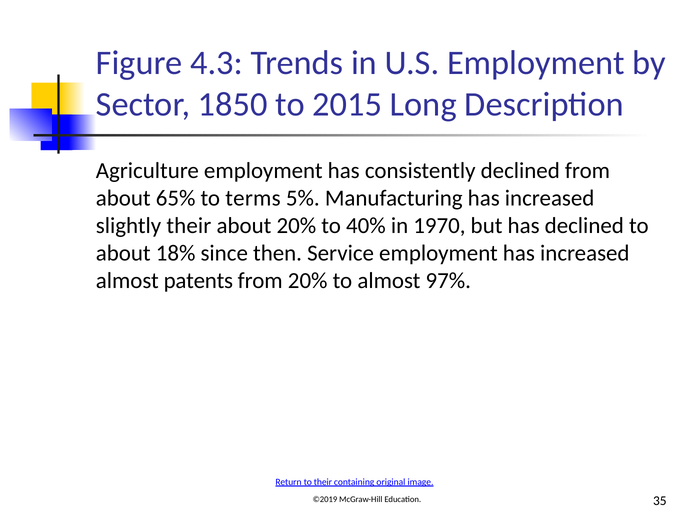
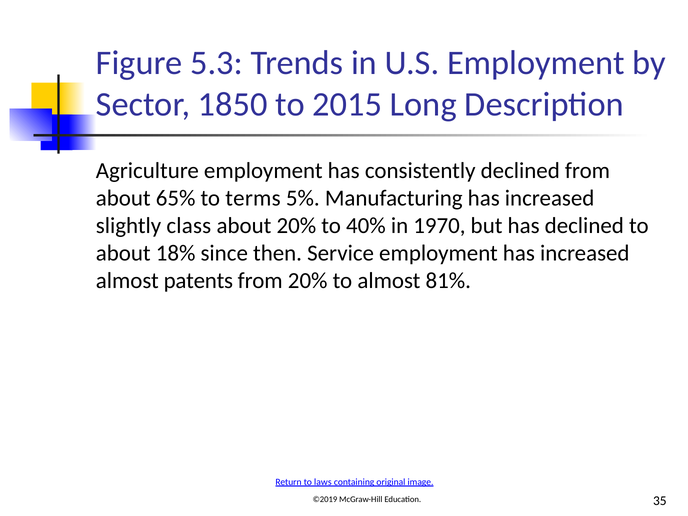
4.3: 4.3 -> 5.3
slightly their: their -> class
97%: 97% -> 81%
to their: their -> laws
